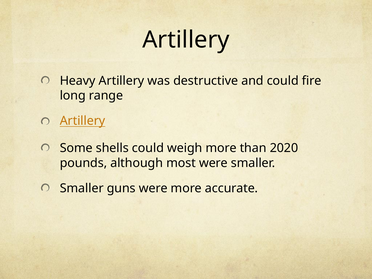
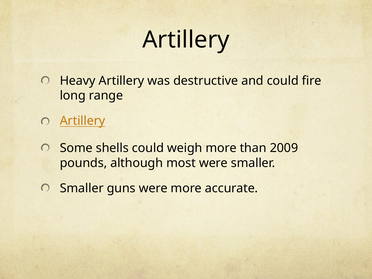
2020: 2020 -> 2009
